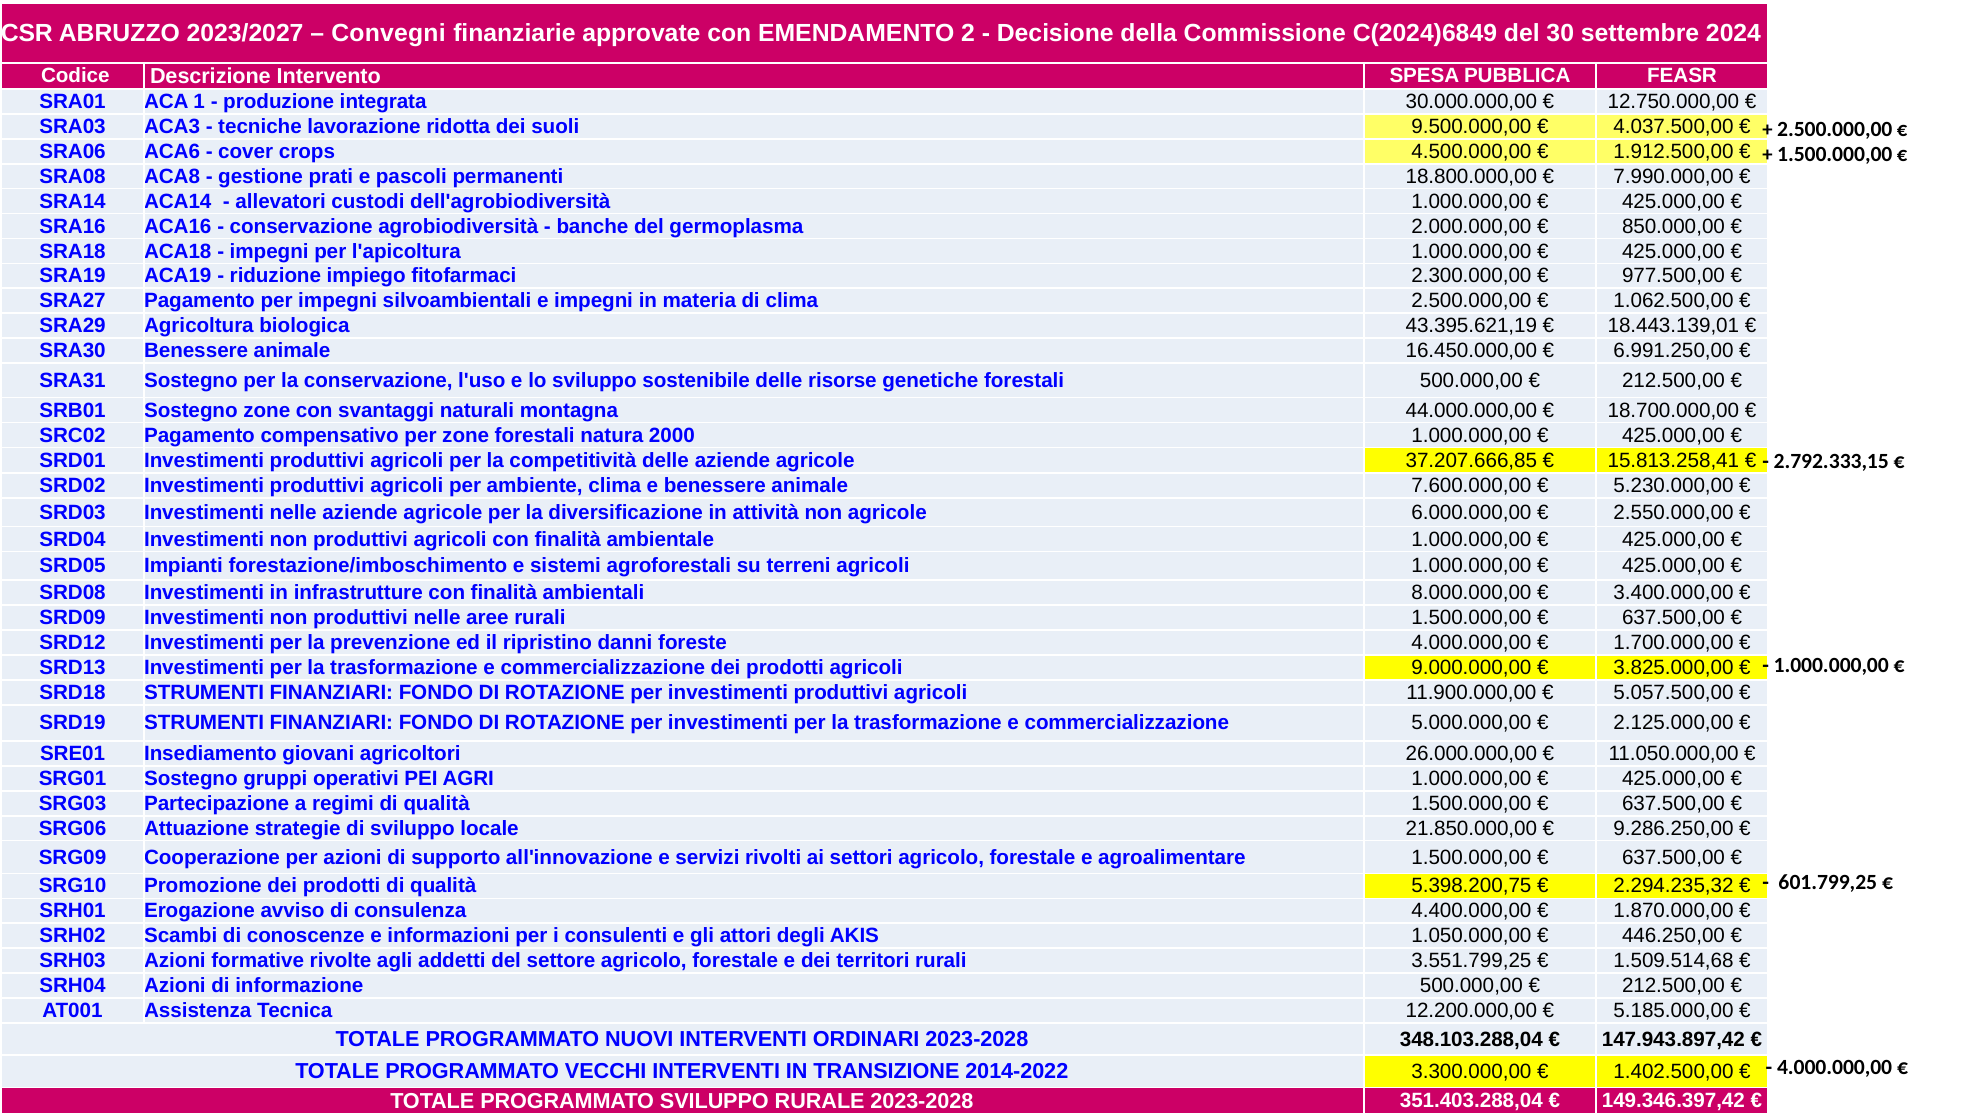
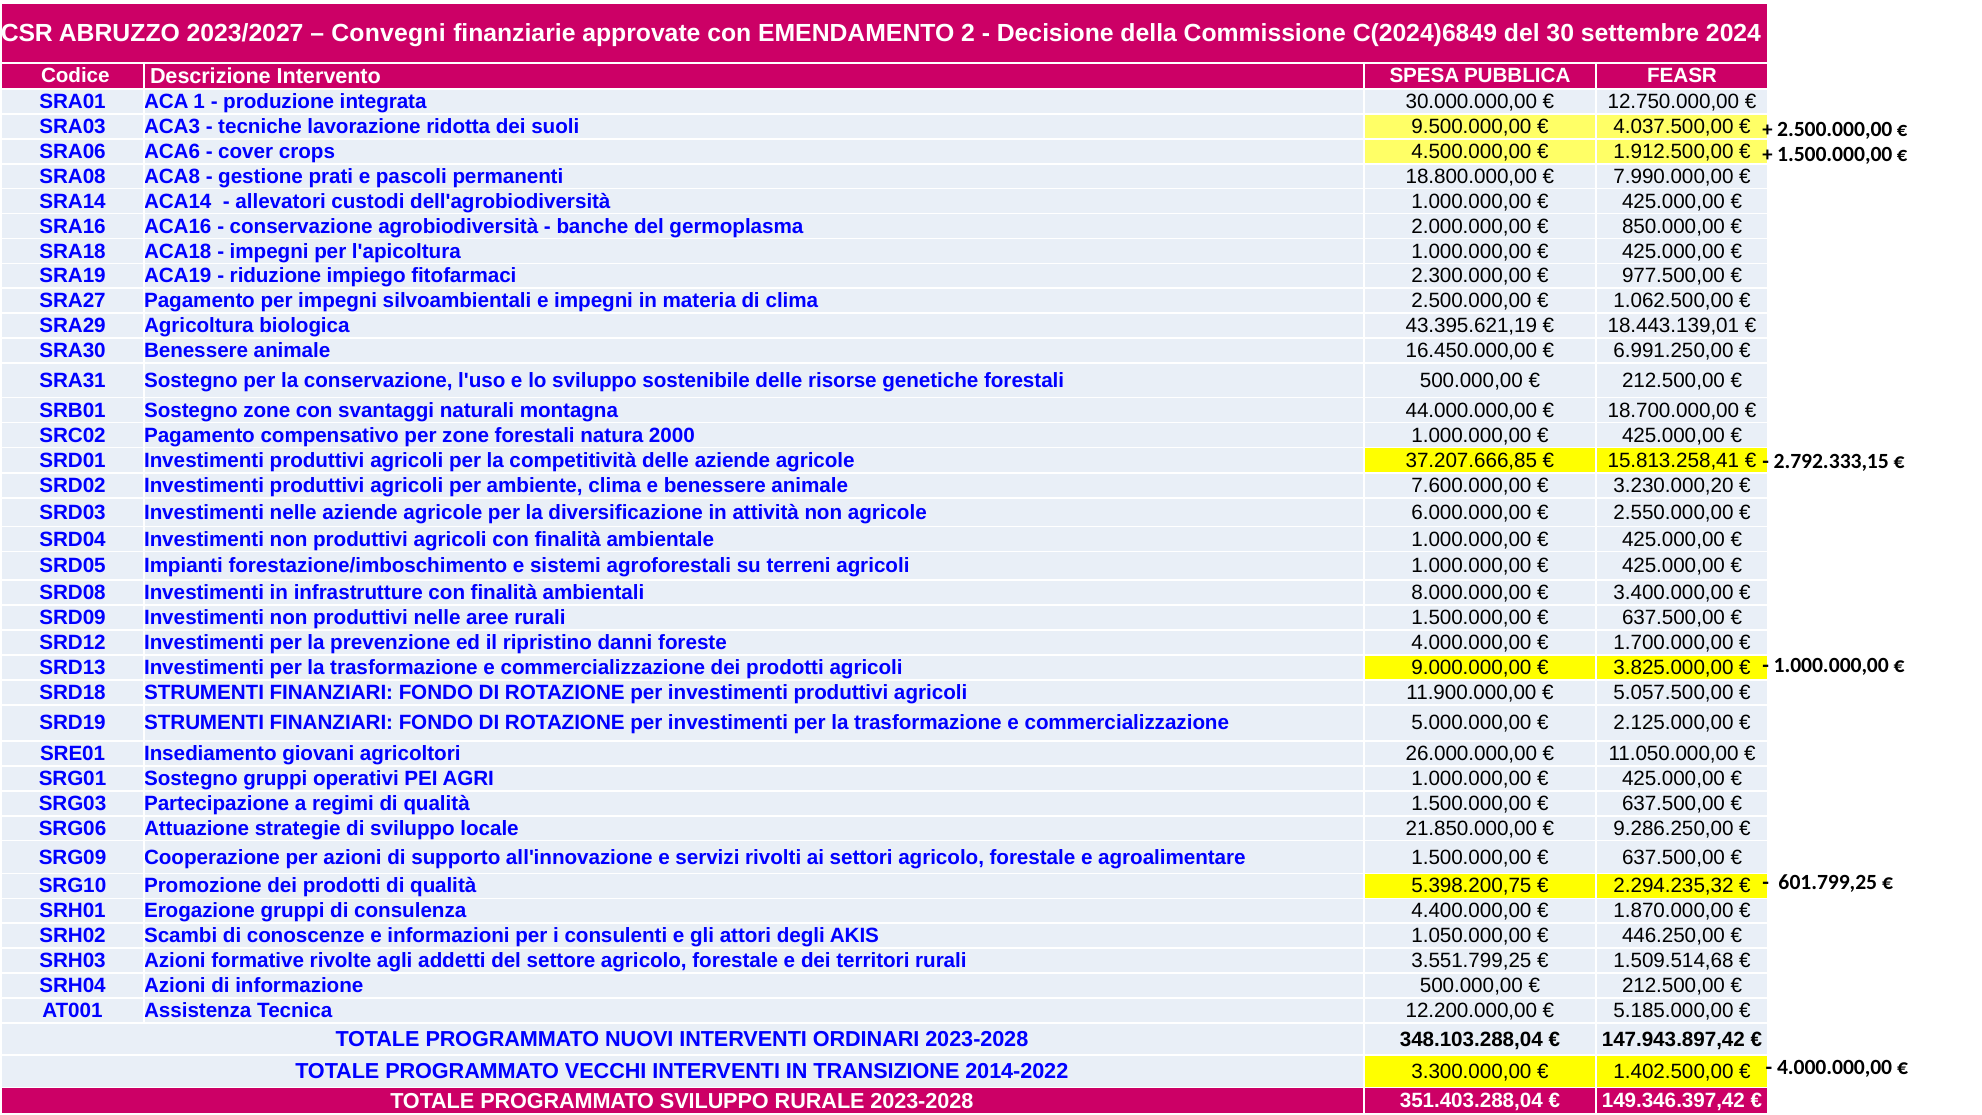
5.230.000,00: 5.230.000,00 -> 3.230.000,20
Erogazione avviso: avviso -> gruppi
